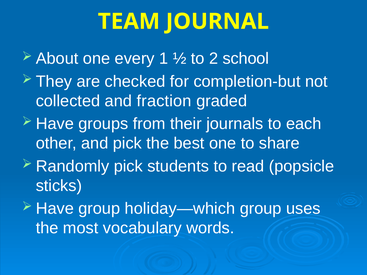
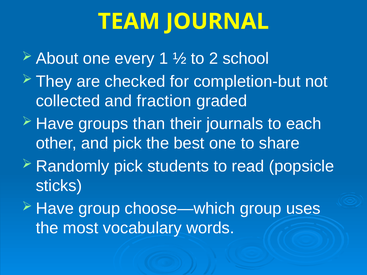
from: from -> than
holiday—which: holiday—which -> choose—which
